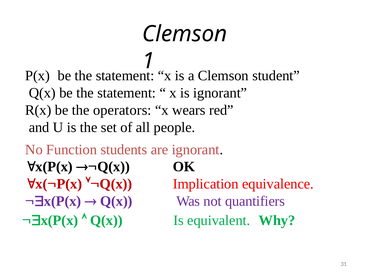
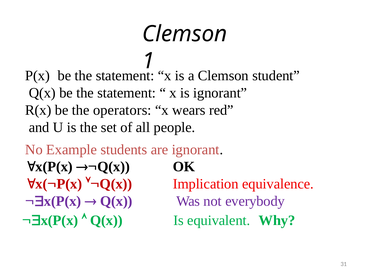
Function: Function -> Example
quantifiers: quantifiers -> everybody
